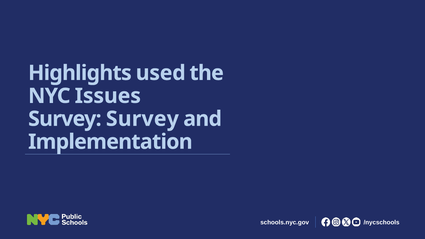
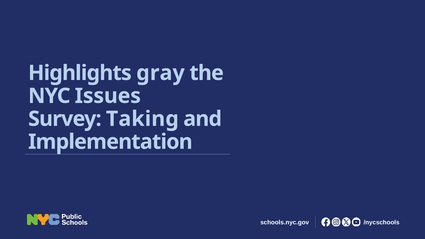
used: used -> gray
Survey Survey: Survey -> Taking
